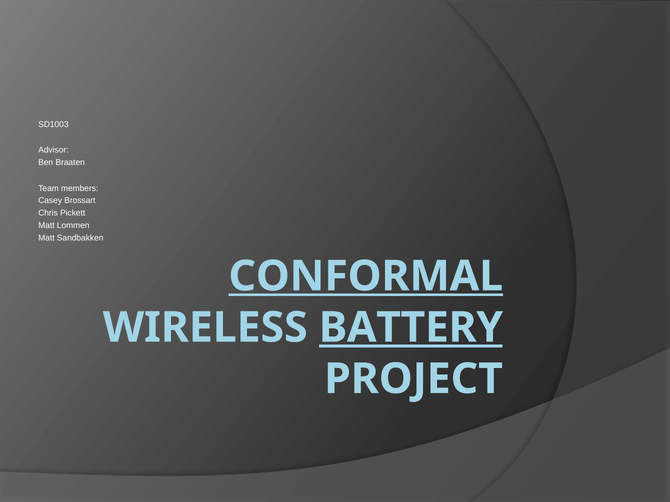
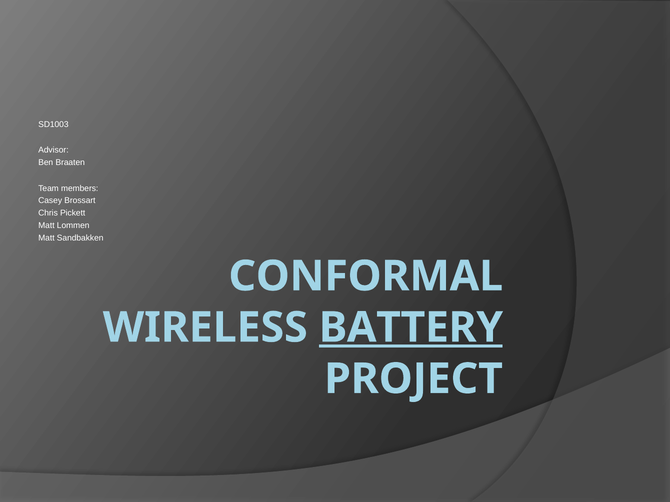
CONFORMAL underline: present -> none
